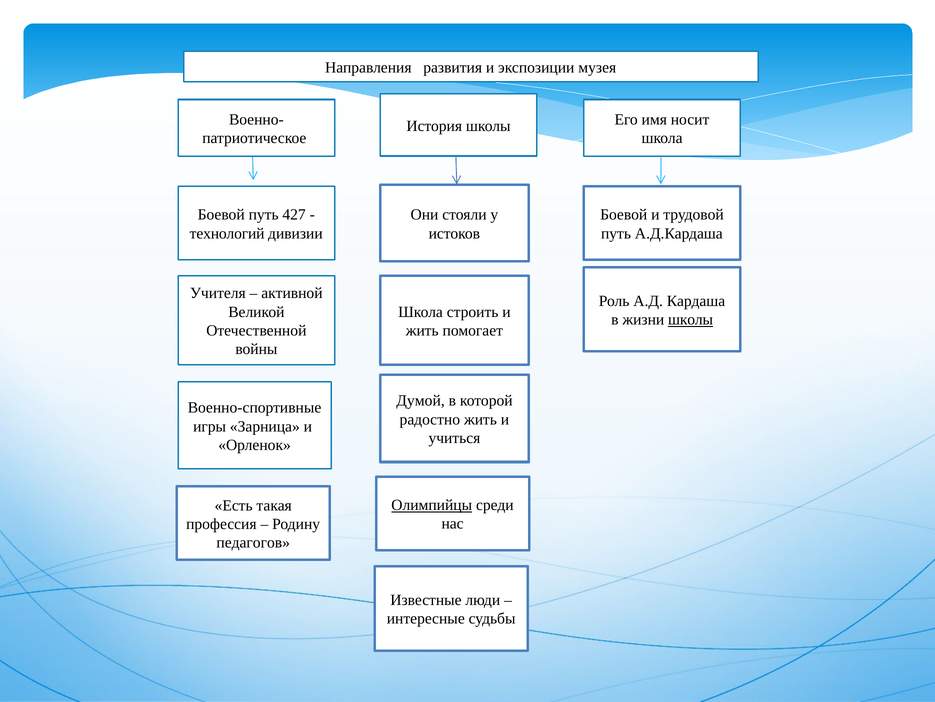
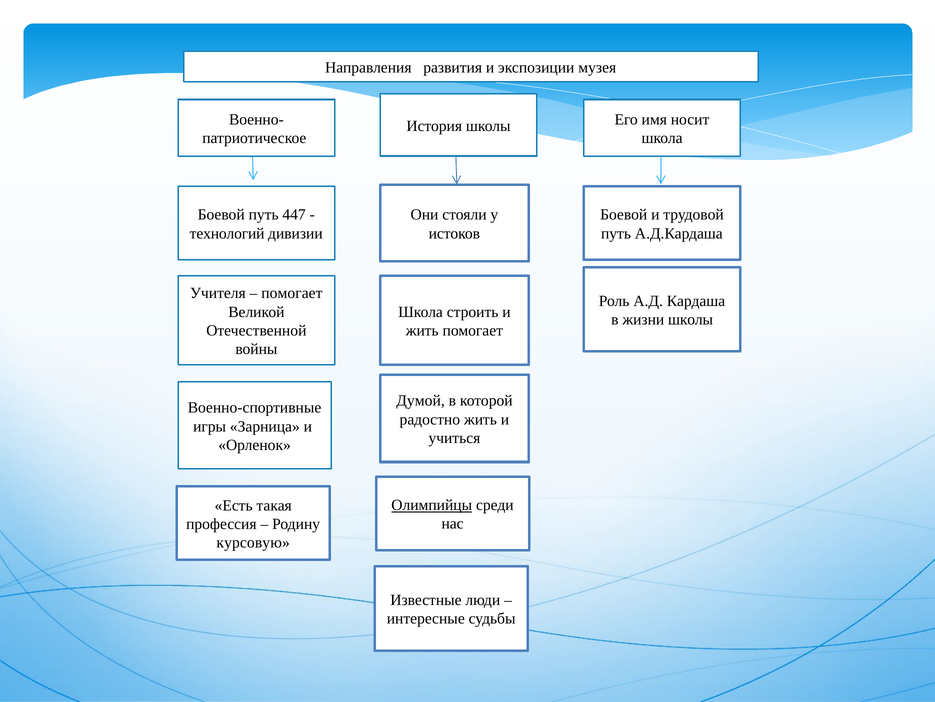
427: 427 -> 447
активной at (292, 293): активной -> помогает
школы at (691, 319) underline: present -> none
педагогов: педагогов -> курсовую
